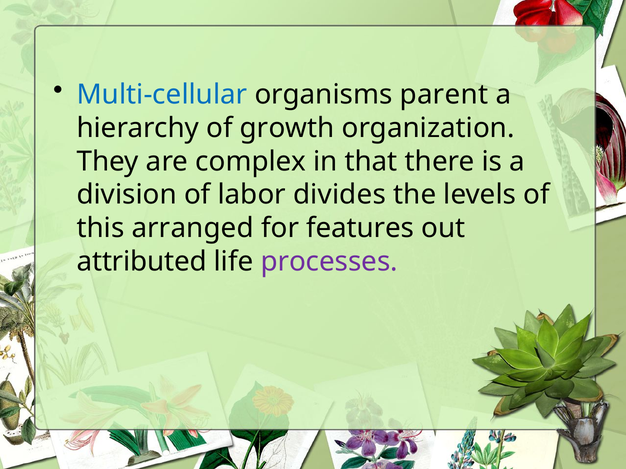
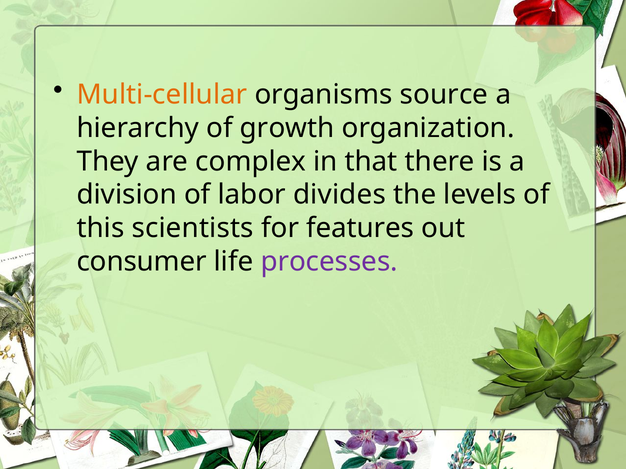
Multi-cellular colour: blue -> orange
parent: parent -> source
arranged: arranged -> scientists
attributed: attributed -> consumer
